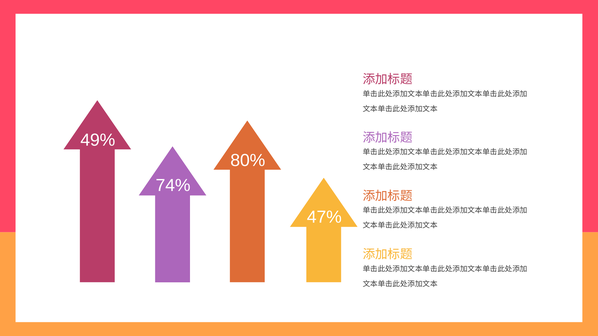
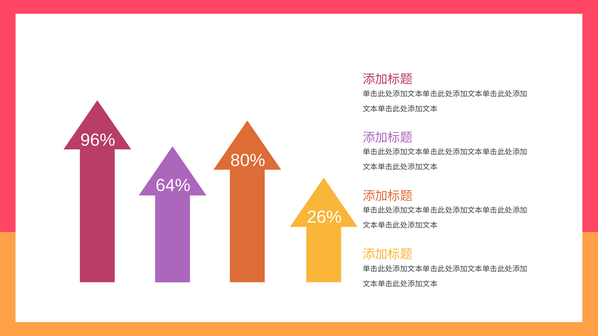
49%: 49% -> 96%
74%: 74% -> 64%
47%: 47% -> 26%
